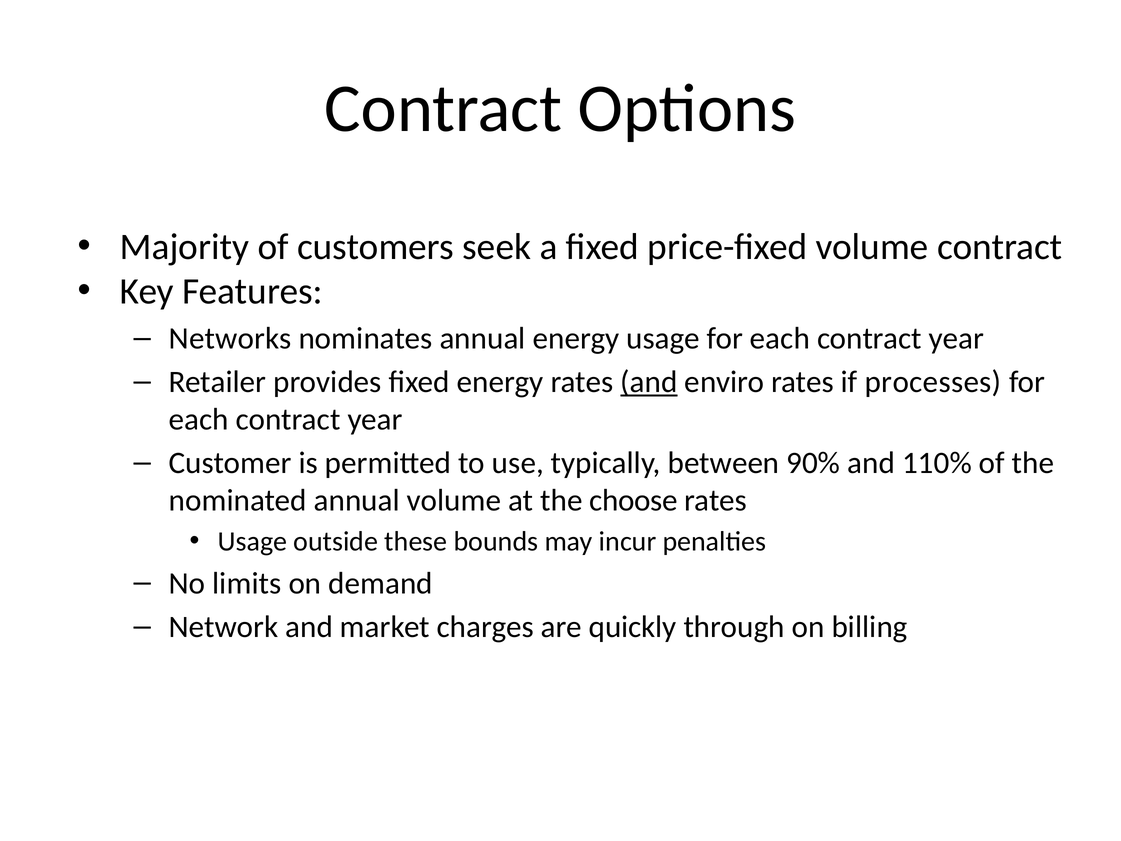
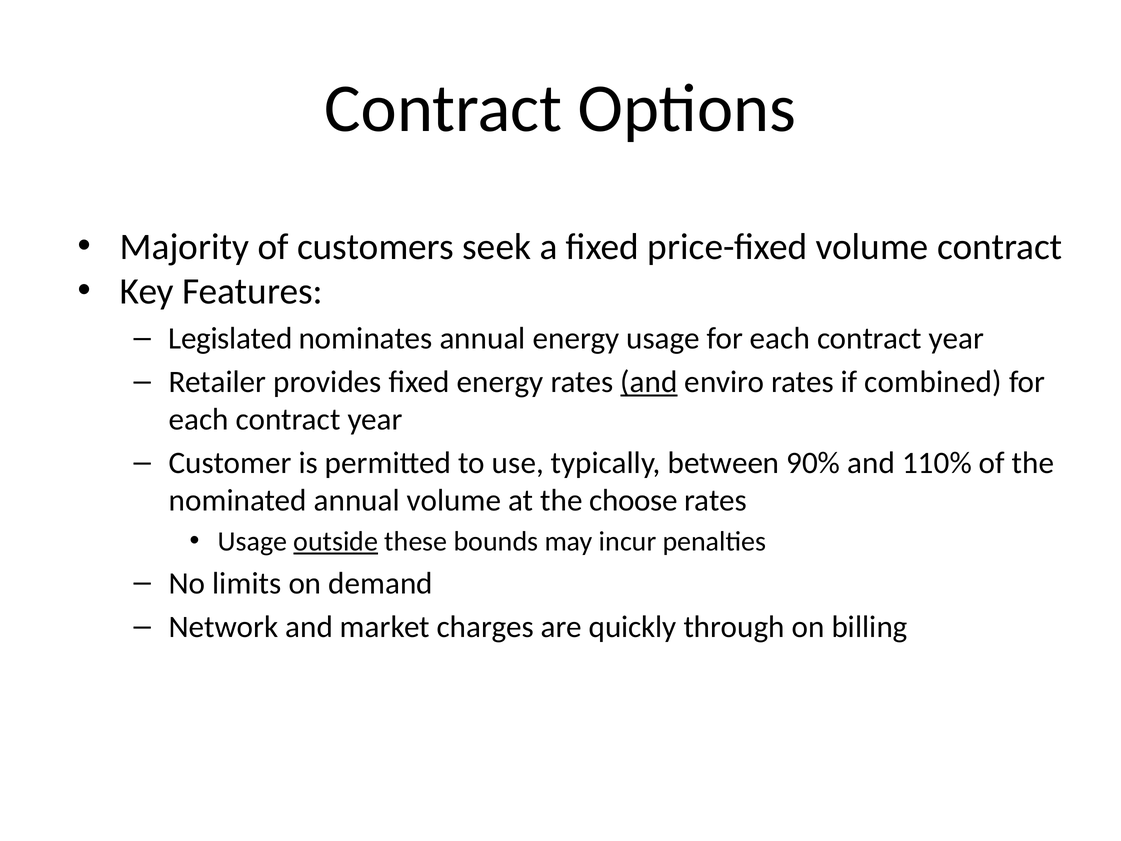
Networks: Networks -> Legislated
processes: processes -> combined
outside underline: none -> present
